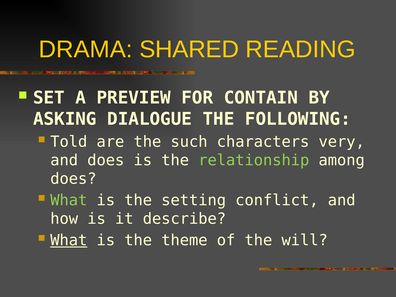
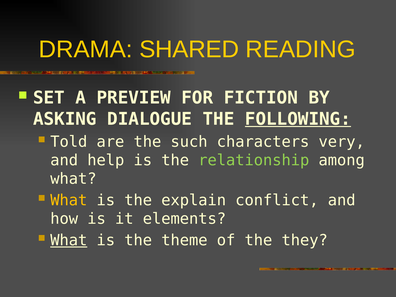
CONTAIN: CONTAIN -> FICTION
FOLLOWING underline: none -> present
and does: does -> help
does at (74, 179): does -> what
What at (69, 200) colour: light green -> yellow
setting: setting -> explain
describe: describe -> elements
will: will -> they
